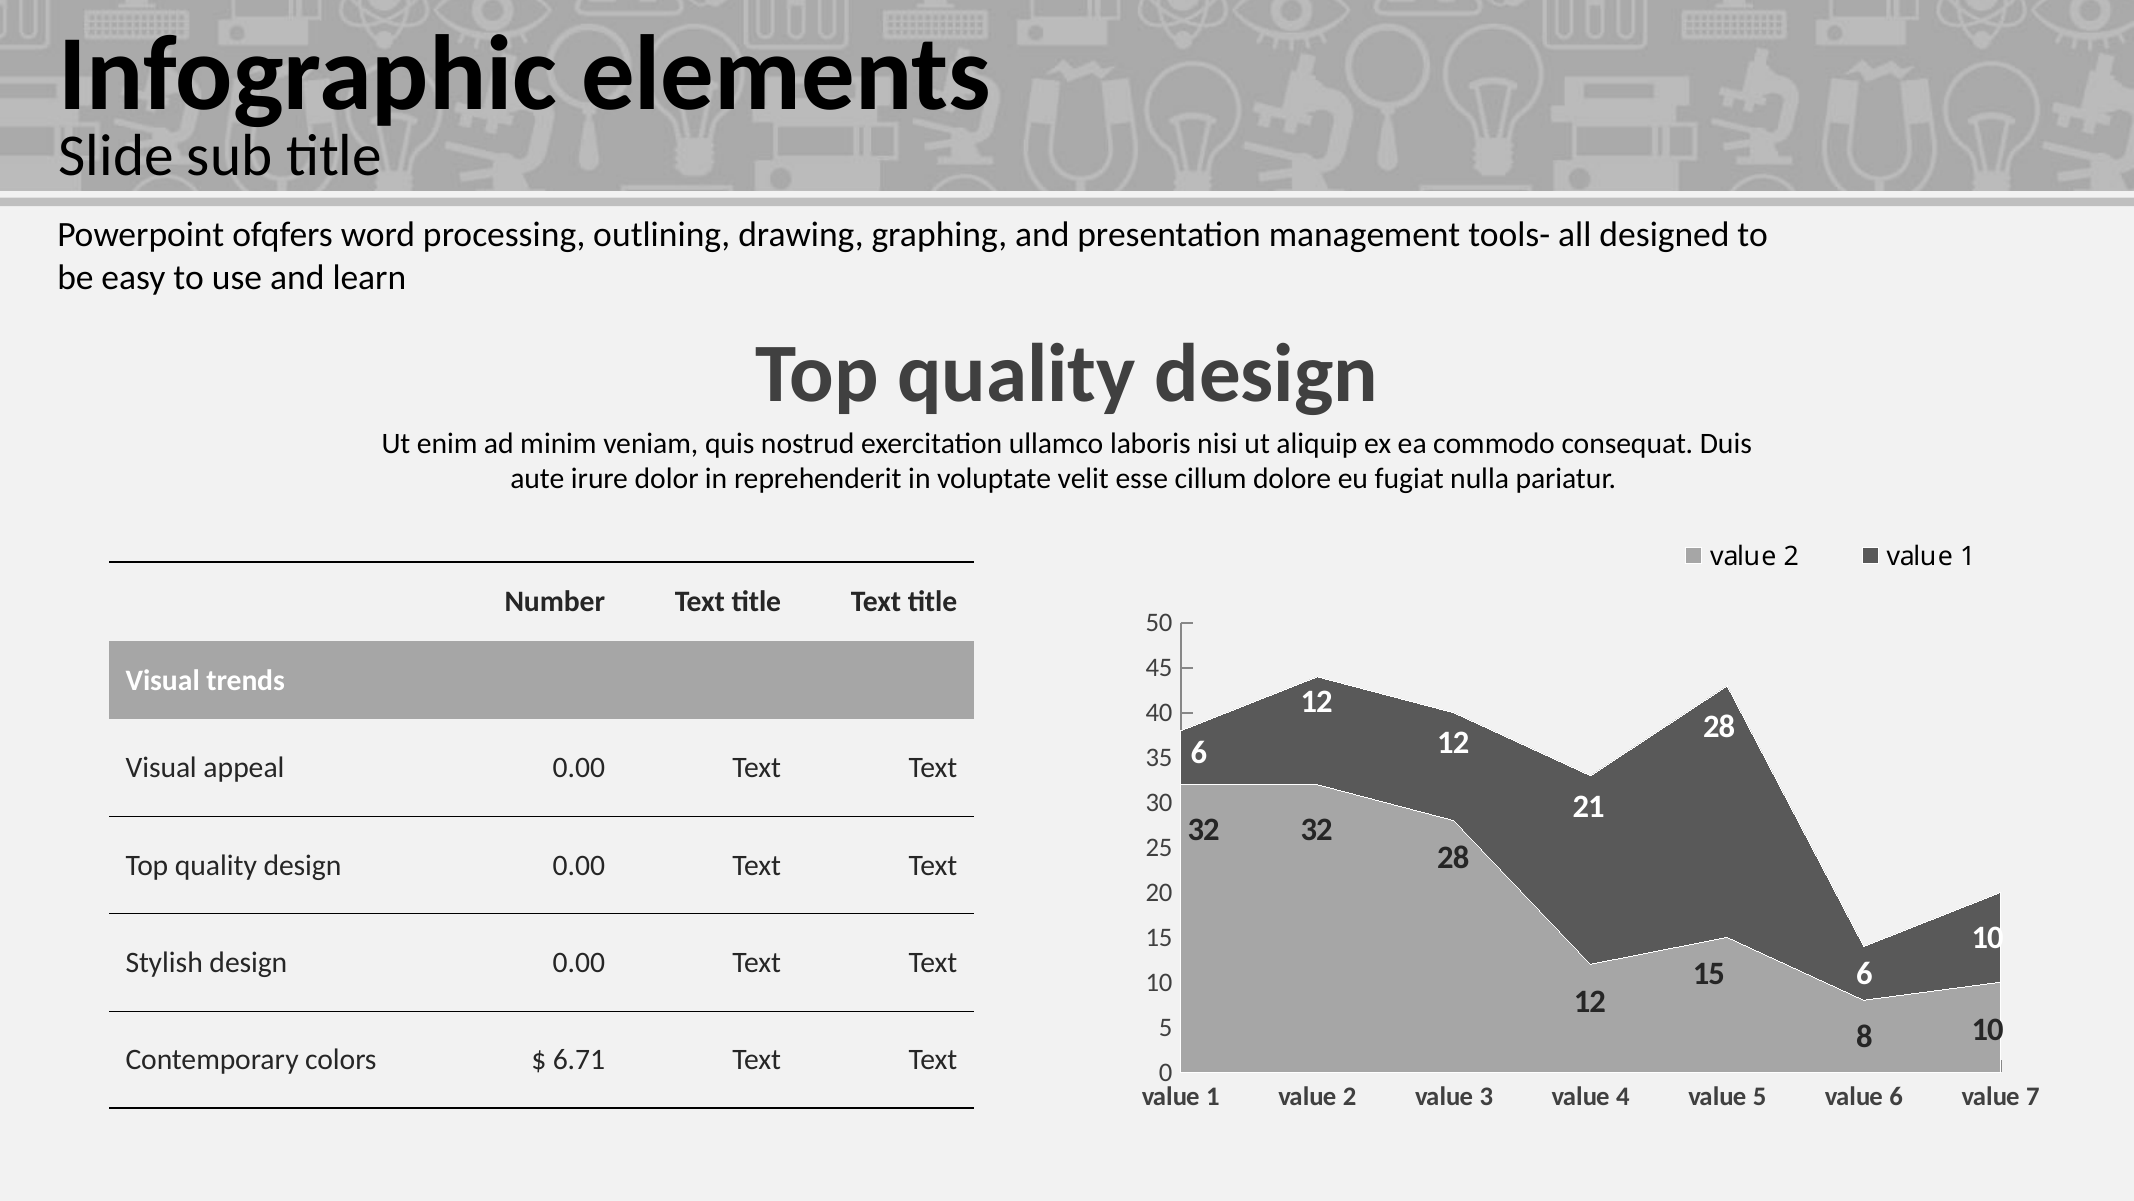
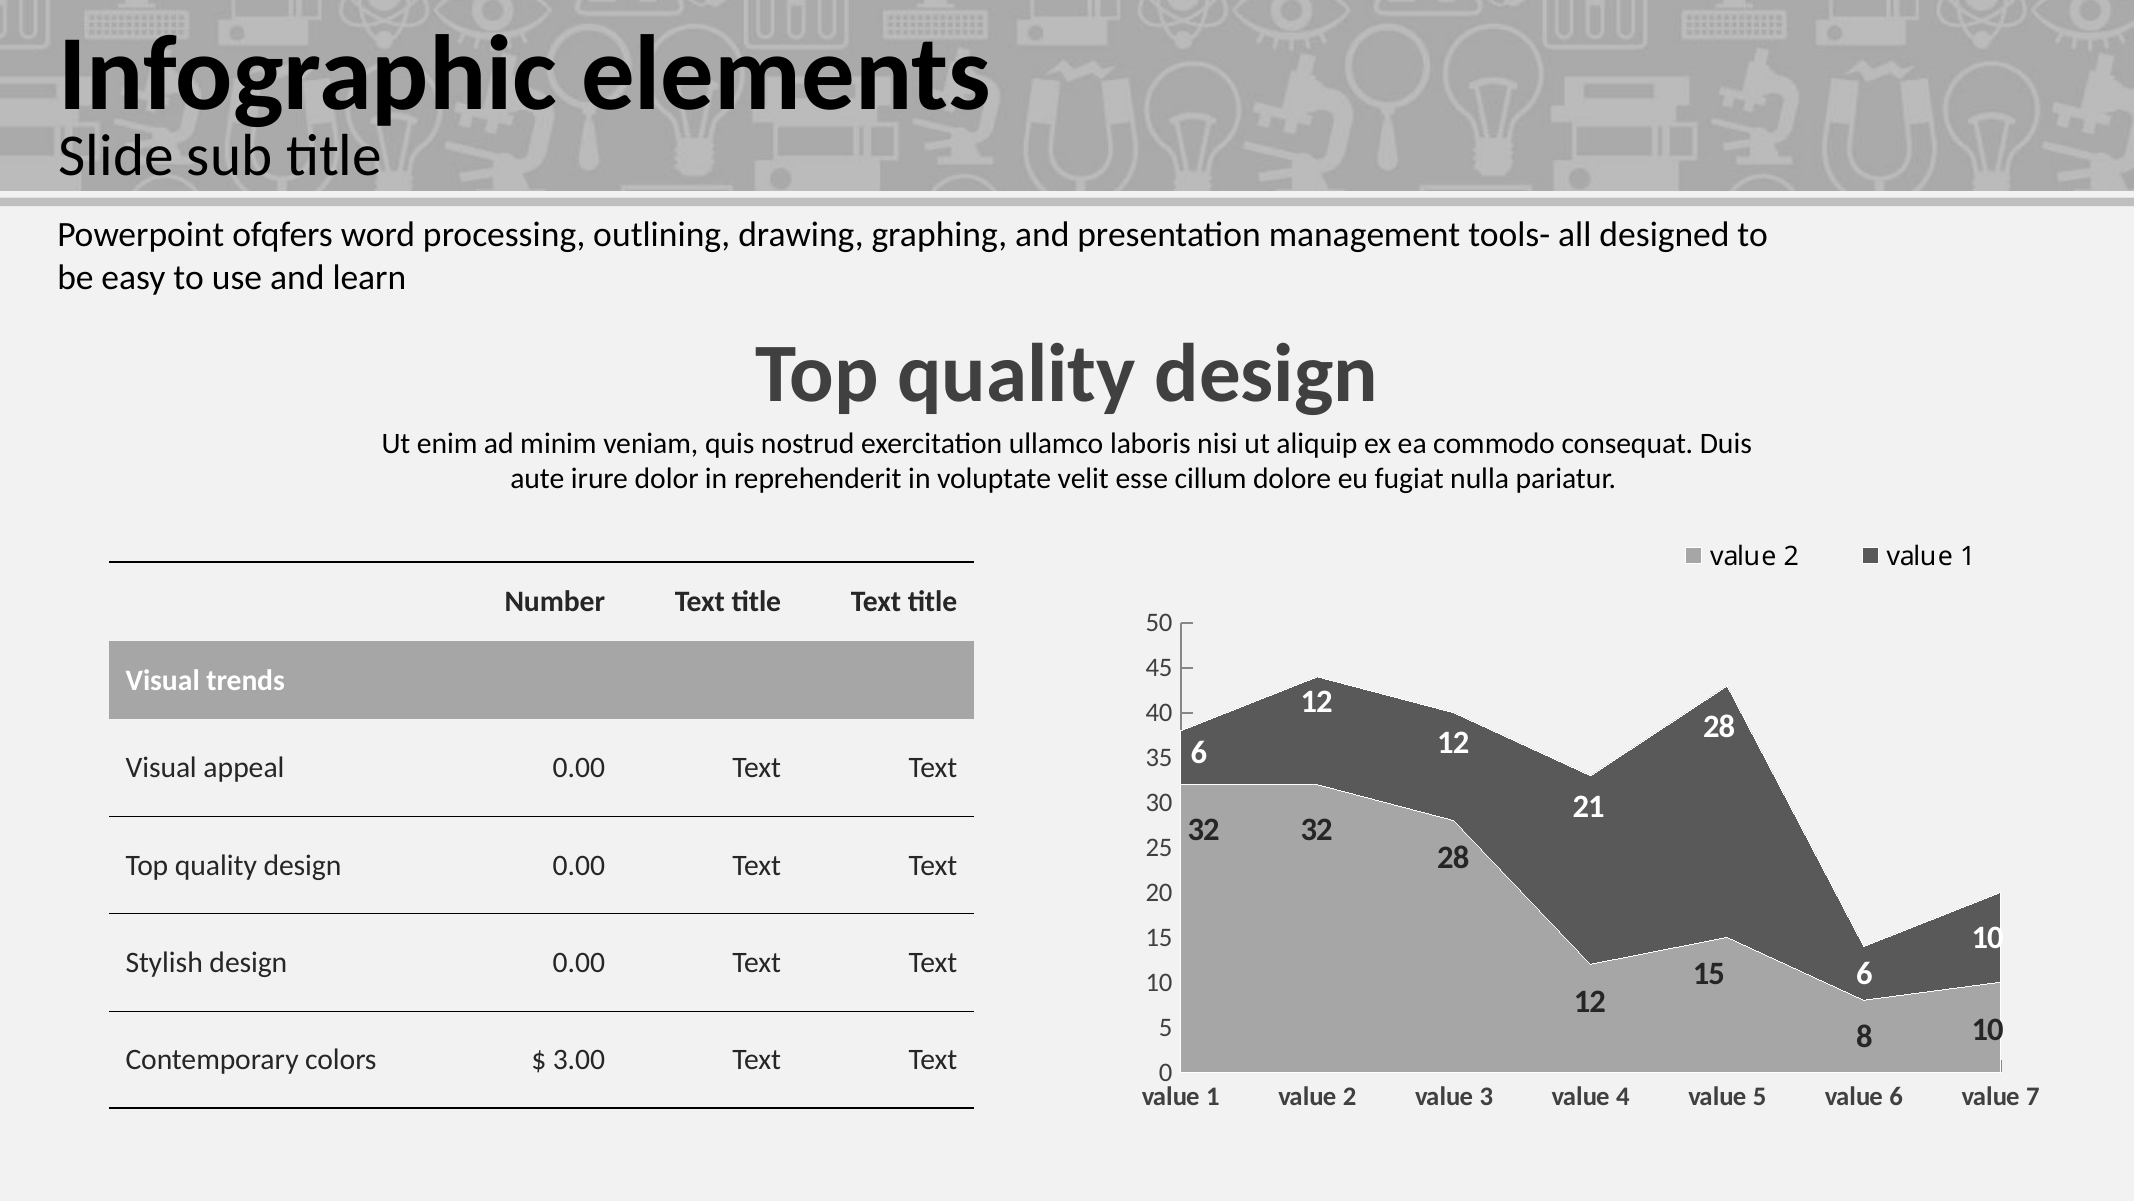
6.71: 6.71 -> 3.00
